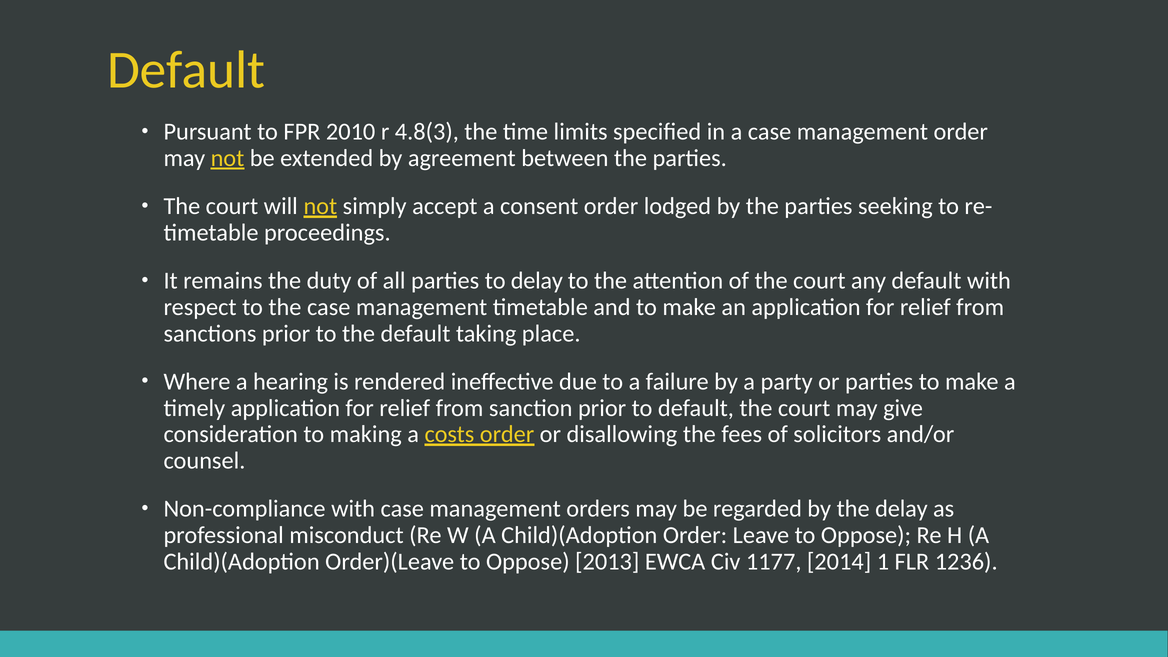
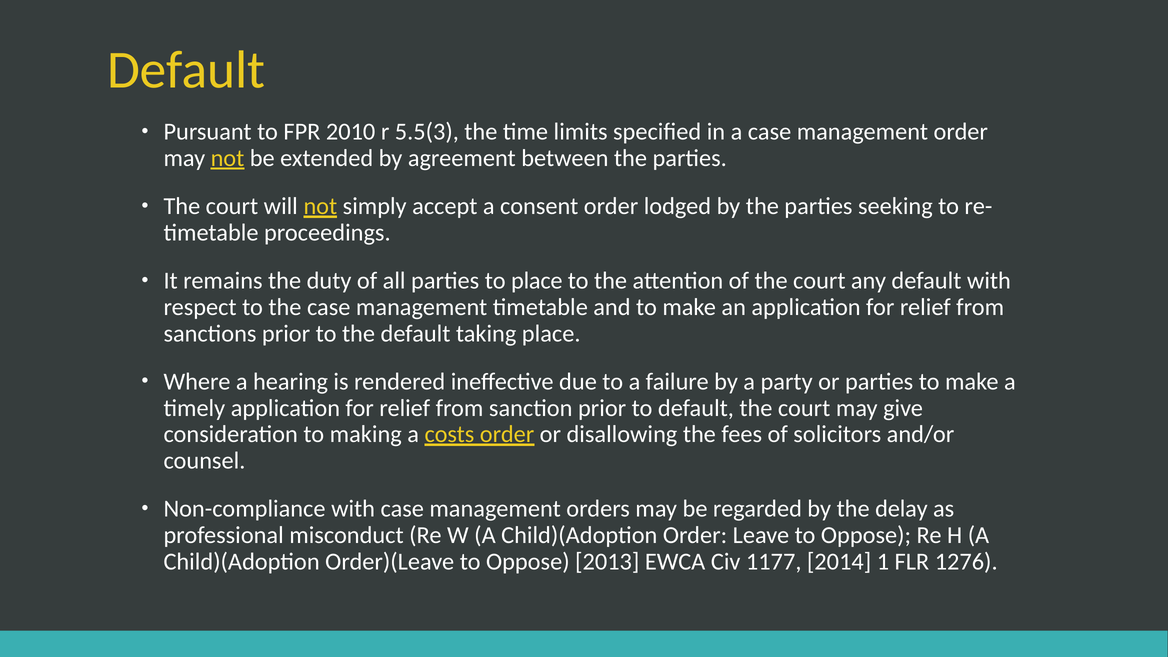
4.8(3: 4.8(3 -> 5.5(3
to delay: delay -> place
1236: 1236 -> 1276
